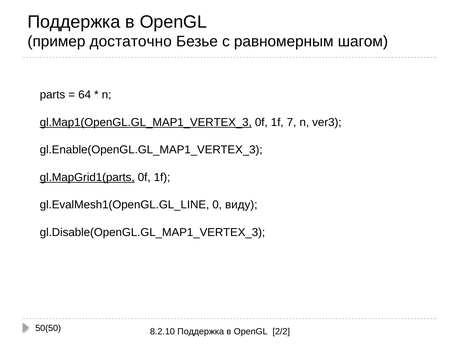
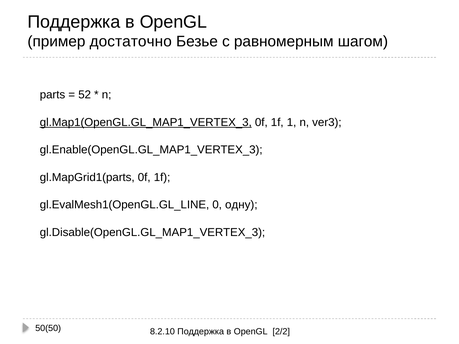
64: 64 -> 52
7: 7 -> 1
gl.MapGrid1(parts underline: present -> none
виду: виду -> одну
